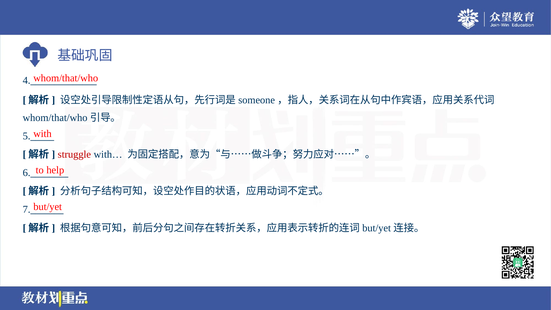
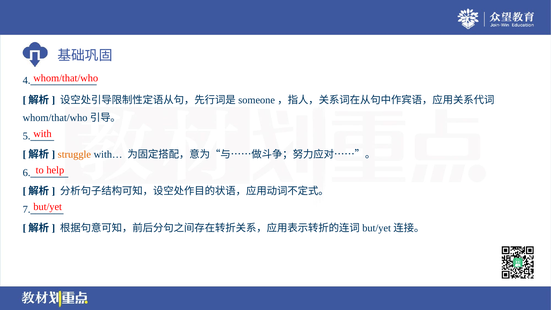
struggle colour: red -> orange
